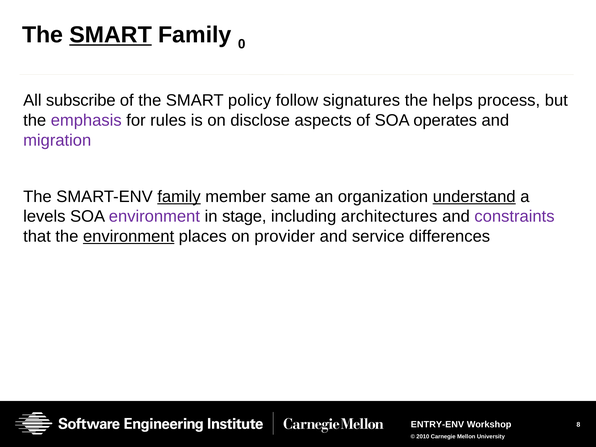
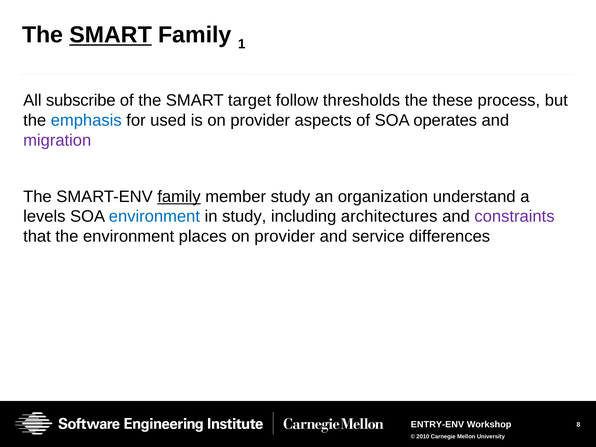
0: 0 -> 1
policy: policy -> target
signatures: signatures -> thresholds
helps: helps -> these
emphasis colour: purple -> blue
rules: rules -> used
is on disclose: disclose -> provider
member same: same -> study
understand underline: present -> none
environment at (154, 216) colour: purple -> blue
in stage: stage -> study
environment at (129, 236) underline: present -> none
